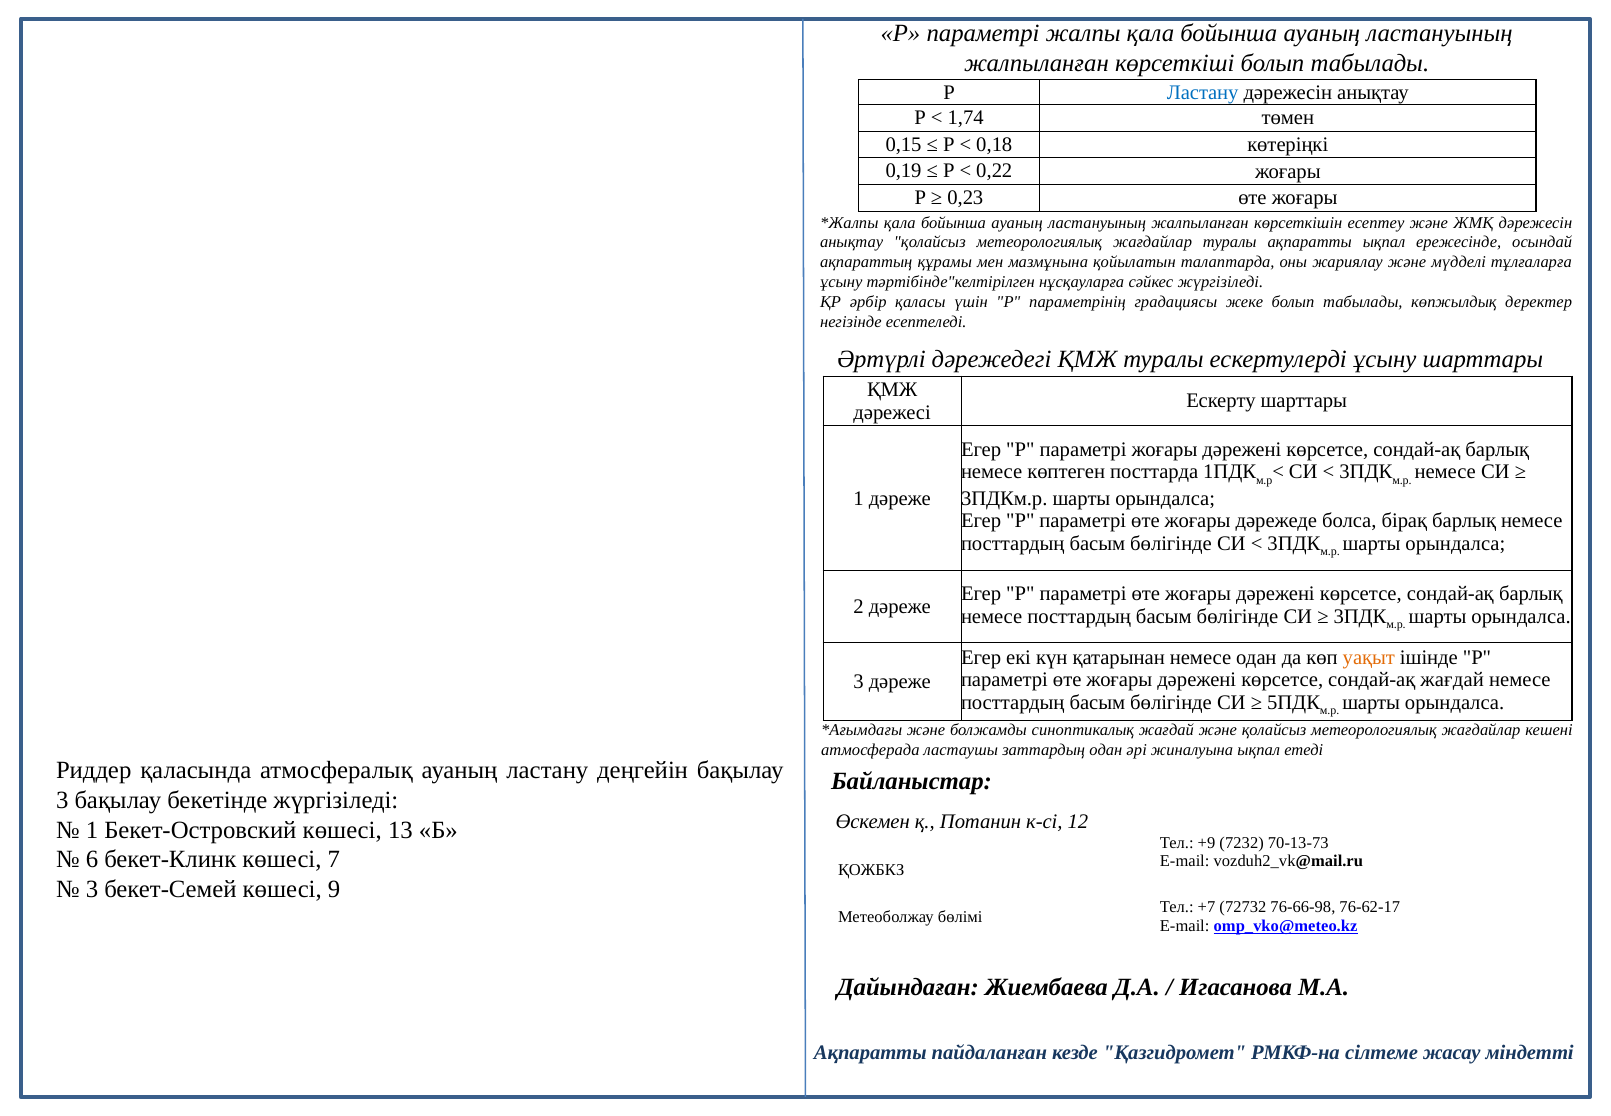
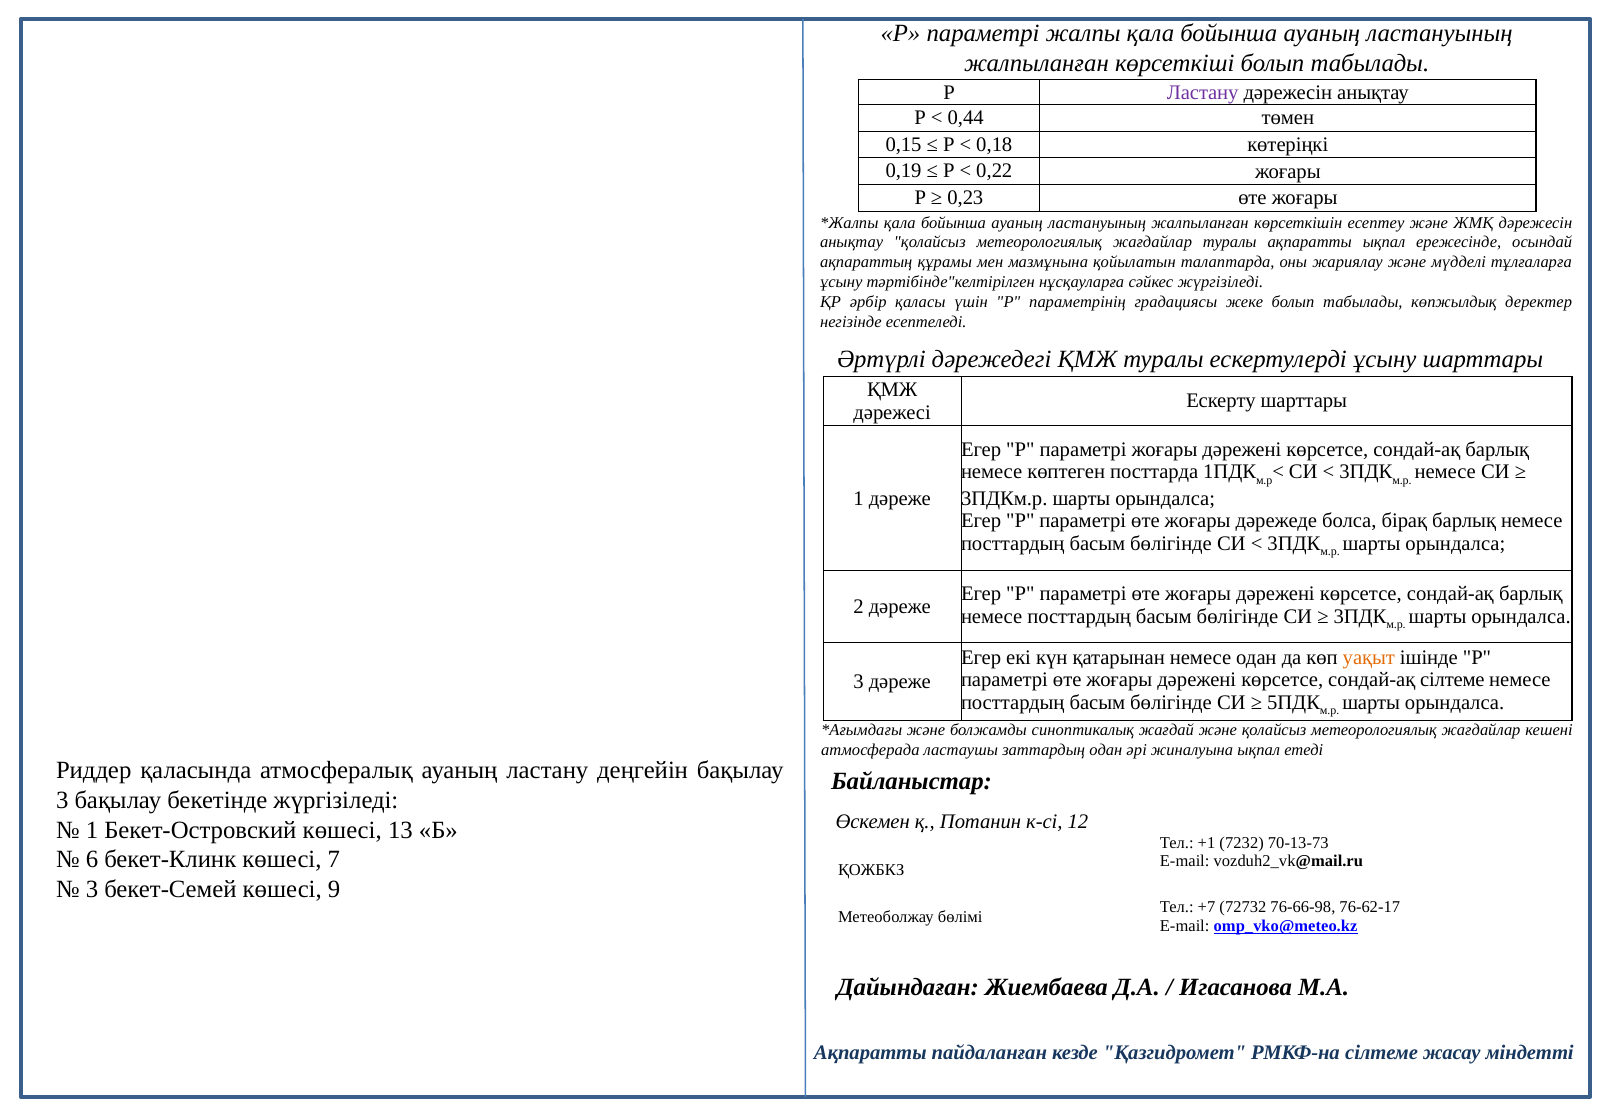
Ластану at (1203, 92) colour: blue -> purple
1,74: 1,74 -> 0,44
сондай-ақ жағдай: жағдай -> сілтеме
+9: +9 -> +1
